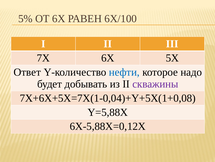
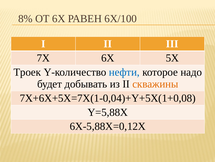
5%: 5% -> 8%
Ответ: Ответ -> Троек
скважины colour: purple -> orange
